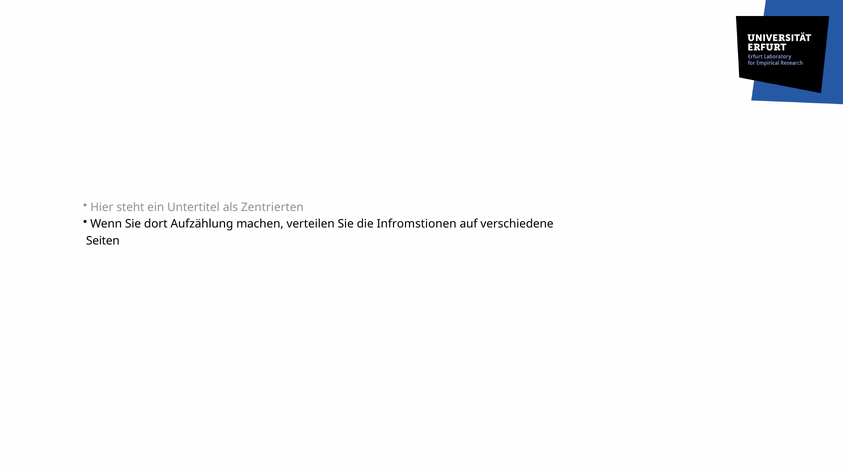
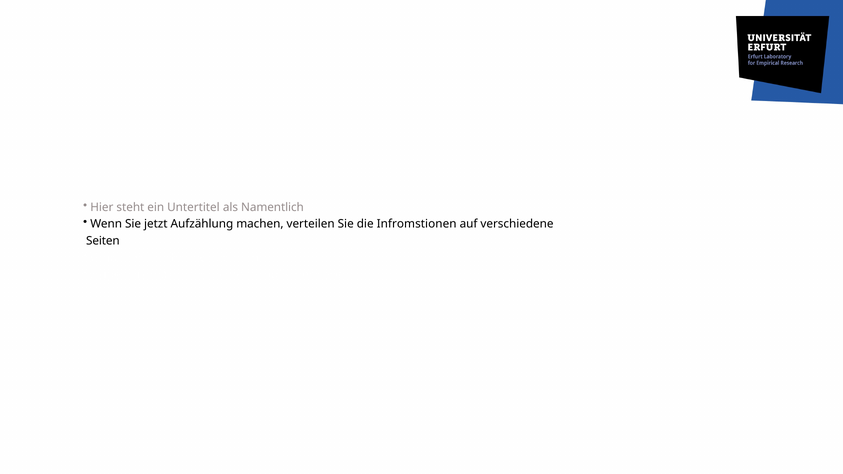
Zentrierten: Zentrierten -> Namentlich
dort: dort -> jetzt
